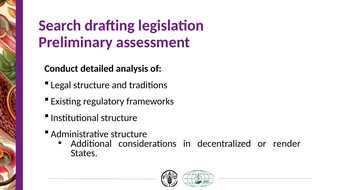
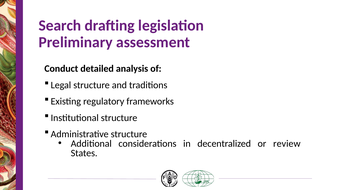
render: render -> review
